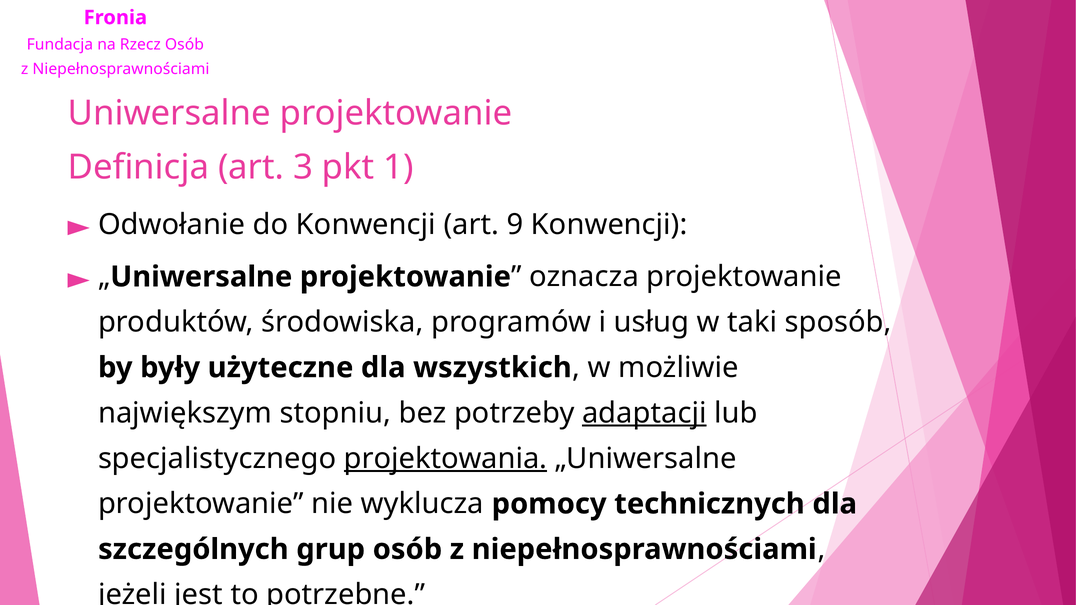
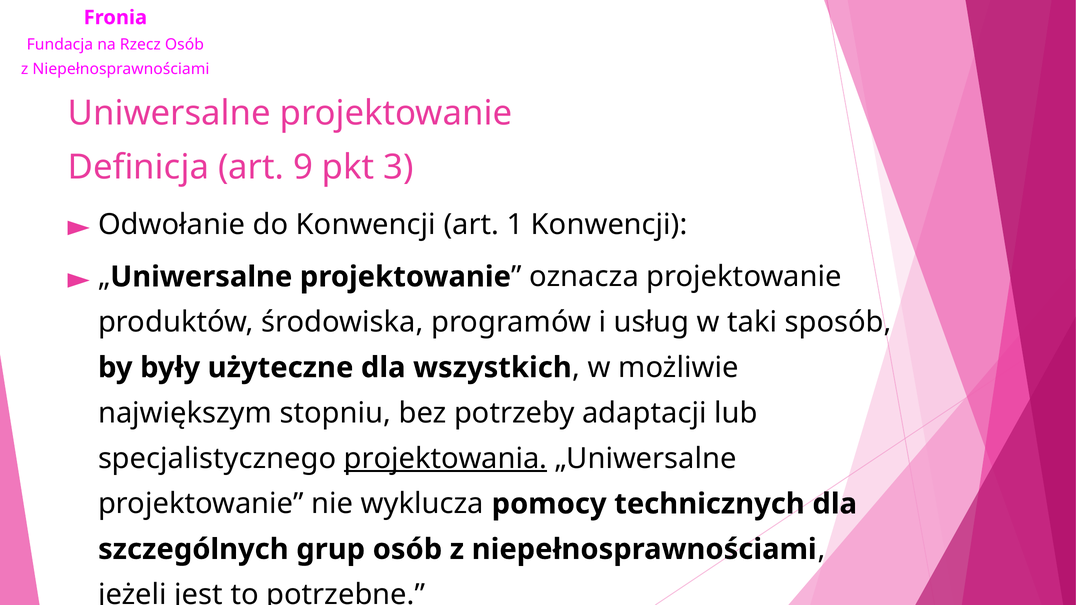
3: 3 -> 9
1: 1 -> 3
9: 9 -> 1
adaptacji underline: present -> none
